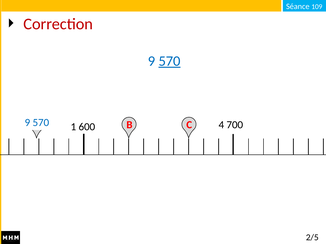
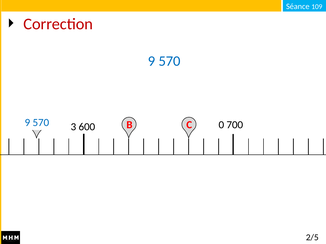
570 at (170, 61) underline: present -> none
1: 1 -> 3
4: 4 -> 0
